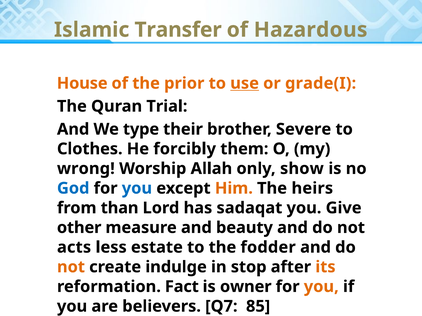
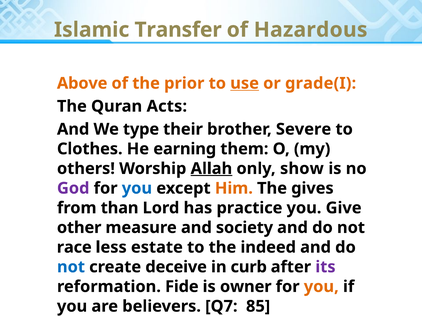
House: House -> Above
Trial: Trial -> Acts
forcibly: forcibly -> earning
wrong: wrong -> others
Allah underline: none -> present
God colour: blue -> purple
heirs: heirs -> gives
sadaqat: sadaqat -> practice
beauty: beauty -> society
acts: acts -> race
fodder: fodder -> indeed
not at (71, 267) colour: orange -> blue
indulge: indulge -> deceive
stop: stop -> curb
its colour: orange -> purple
Fact: Fact -> Fide
